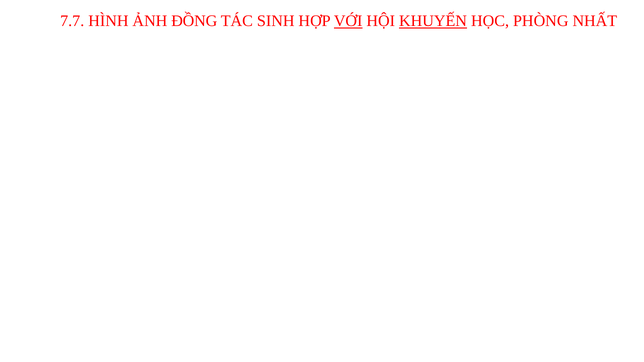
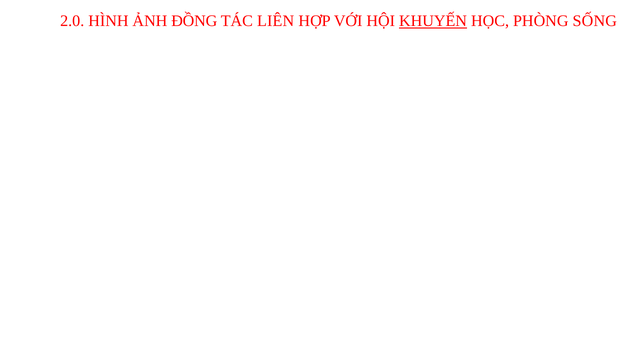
7.7: 7.7 -> 2.0
SINH: SINH -> LIÊN
VỚI underline: present -> none
NHẤT: NHẤT -> SỐNG
